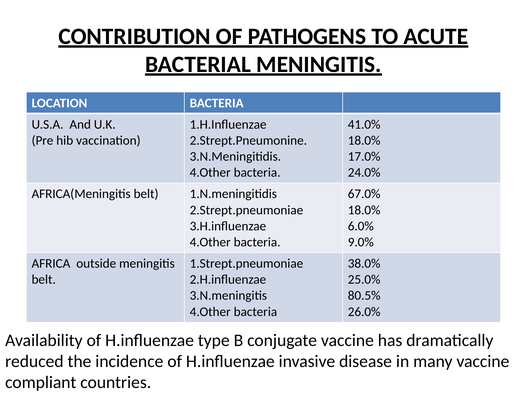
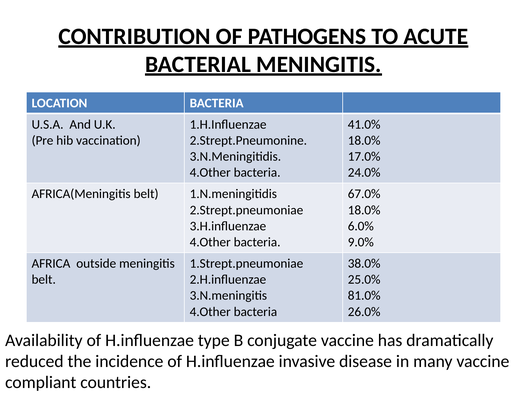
80.5%: 80.5% -> 81.0%
